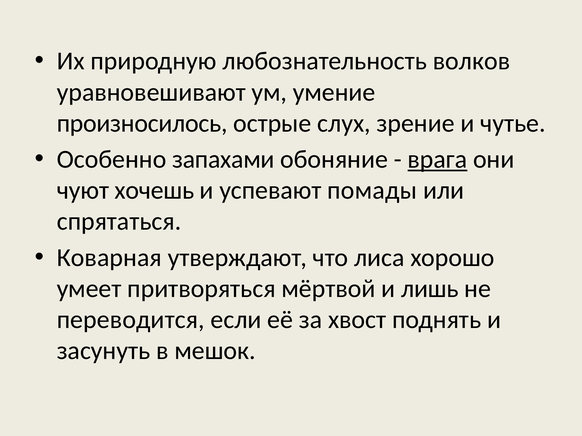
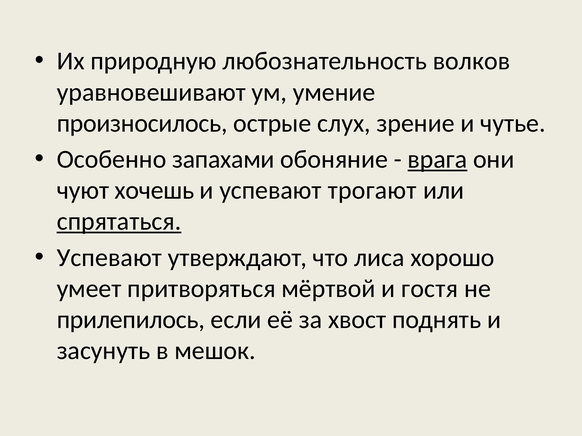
помады: помады -> трогают
спрятаться underline: none -> present
Коварная at (109, 258): Коварная -> Успевают
лишь: лишь -> гостя
переводится: переводится -> прилепилось
